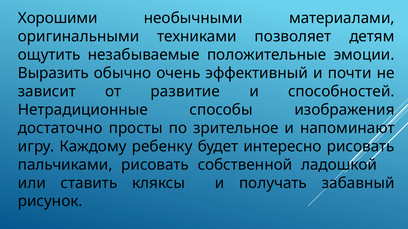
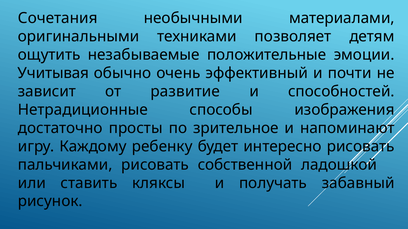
Хорошими: Хорошими -> Сочетания
Выразить: Выразить -> Учитывая
